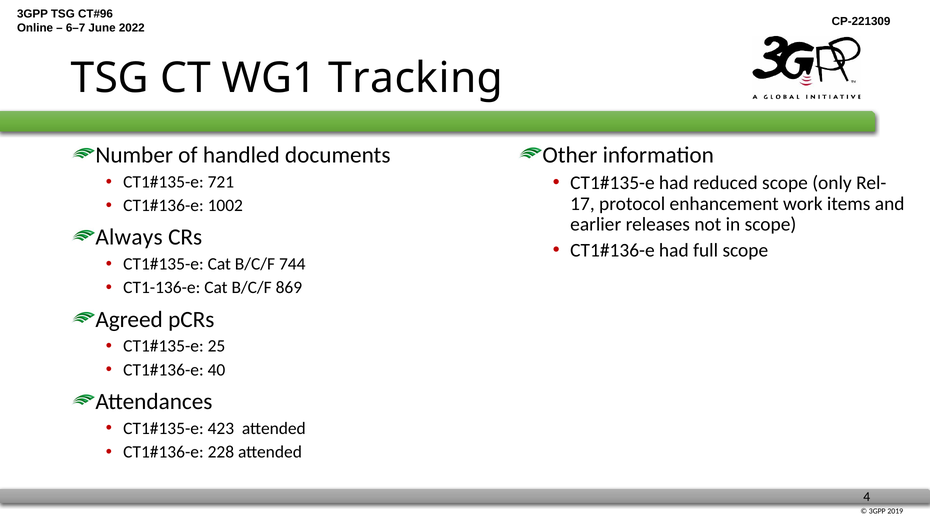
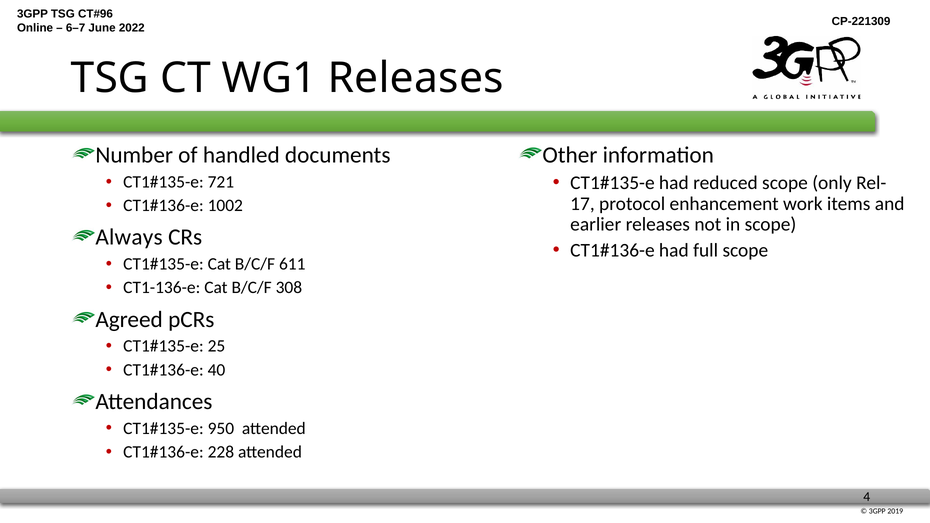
WG1 Tracking: Tracking -> Releases
744: 744 -> 611
869: 869 -> 308
423: 423 -> 950
